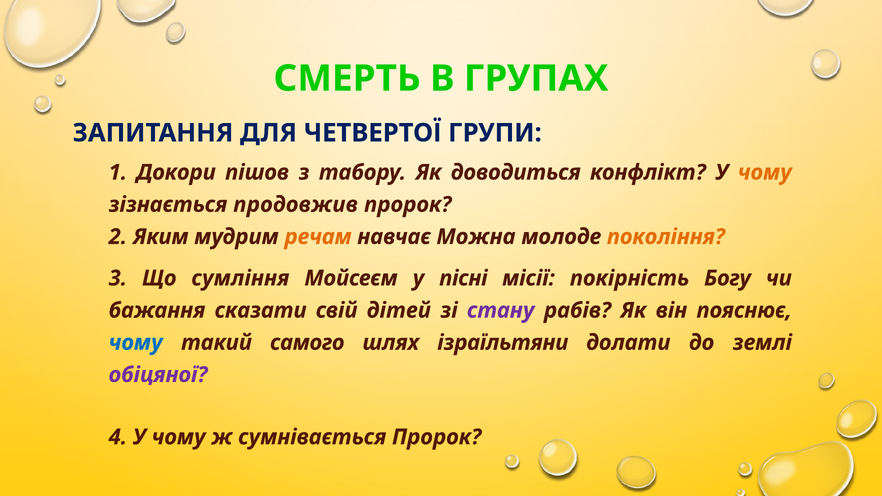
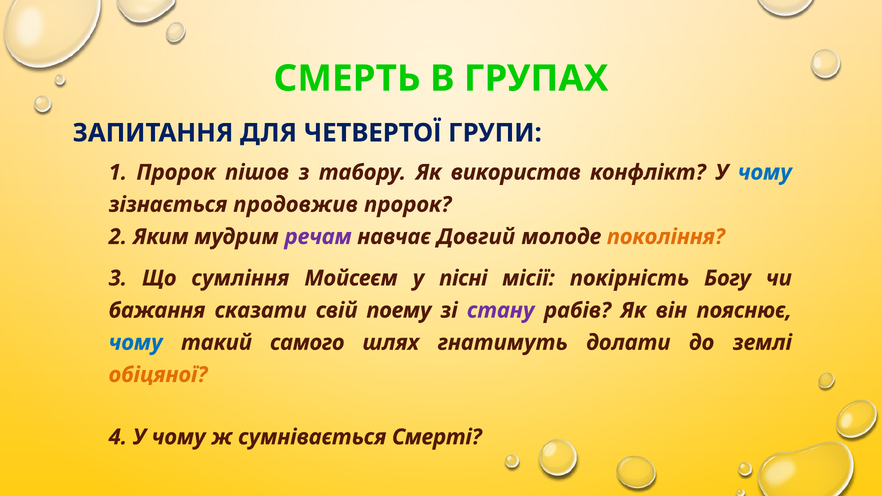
1 Докори: Докори -> Пророк
доводиться: доводиться -> використав
чому at (765, 172) colour: orange -> blue
речам colour: orange -> purple
Можна: Можна -> Довгий
дітей: дітей -> поему
ізраїльтяни: ізраїльтяни -> гнатимуть
обіцяної colour: purple -> orange
сумнівається Пророк: Пророк -> Смерті
